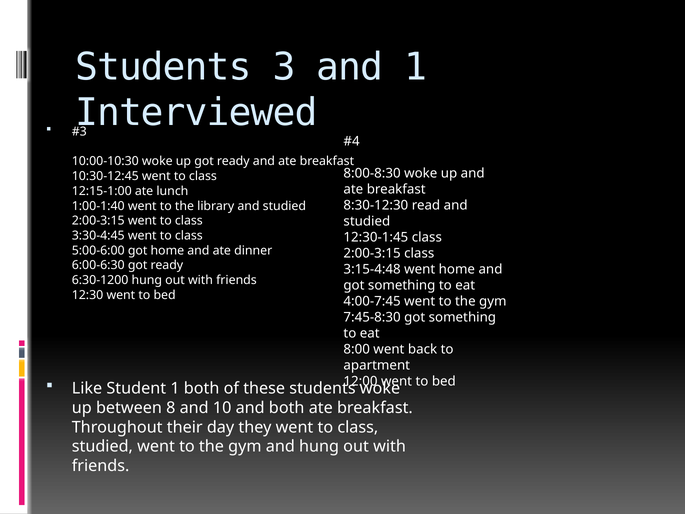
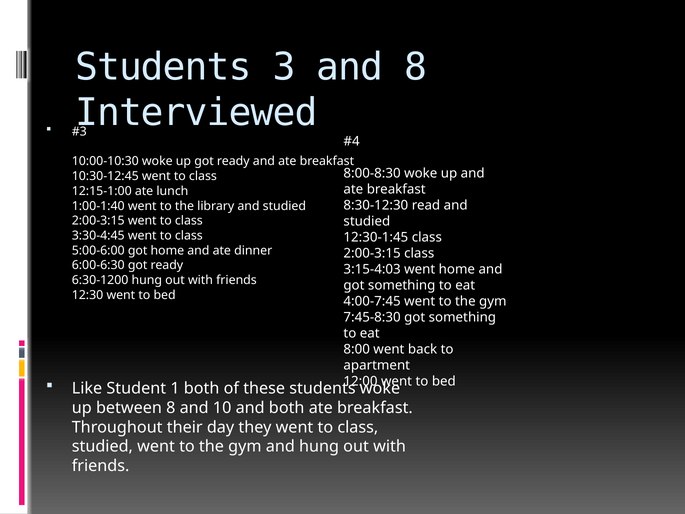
and 1: 1 -> 8
3:15-4:48: 3:15-4:48 -> 3:15-4:03
